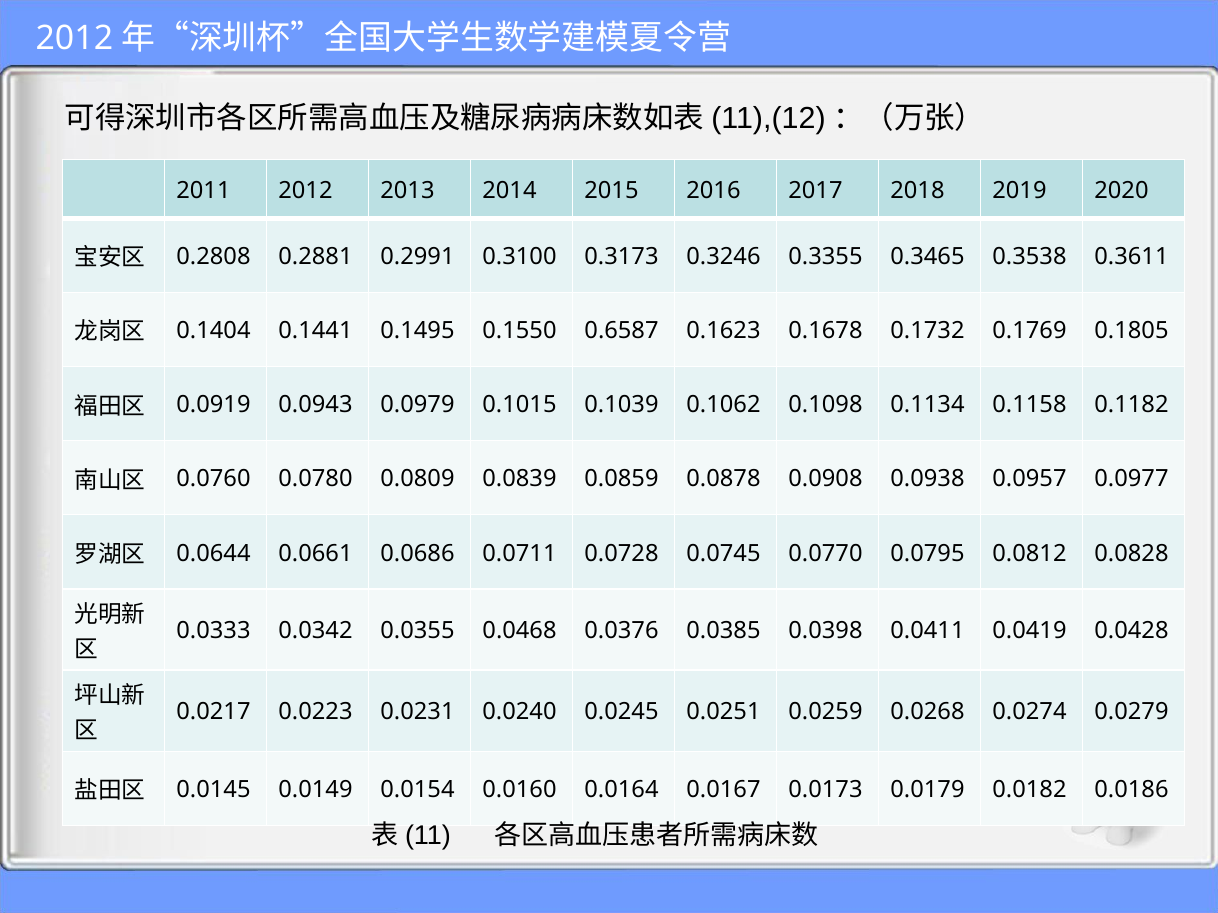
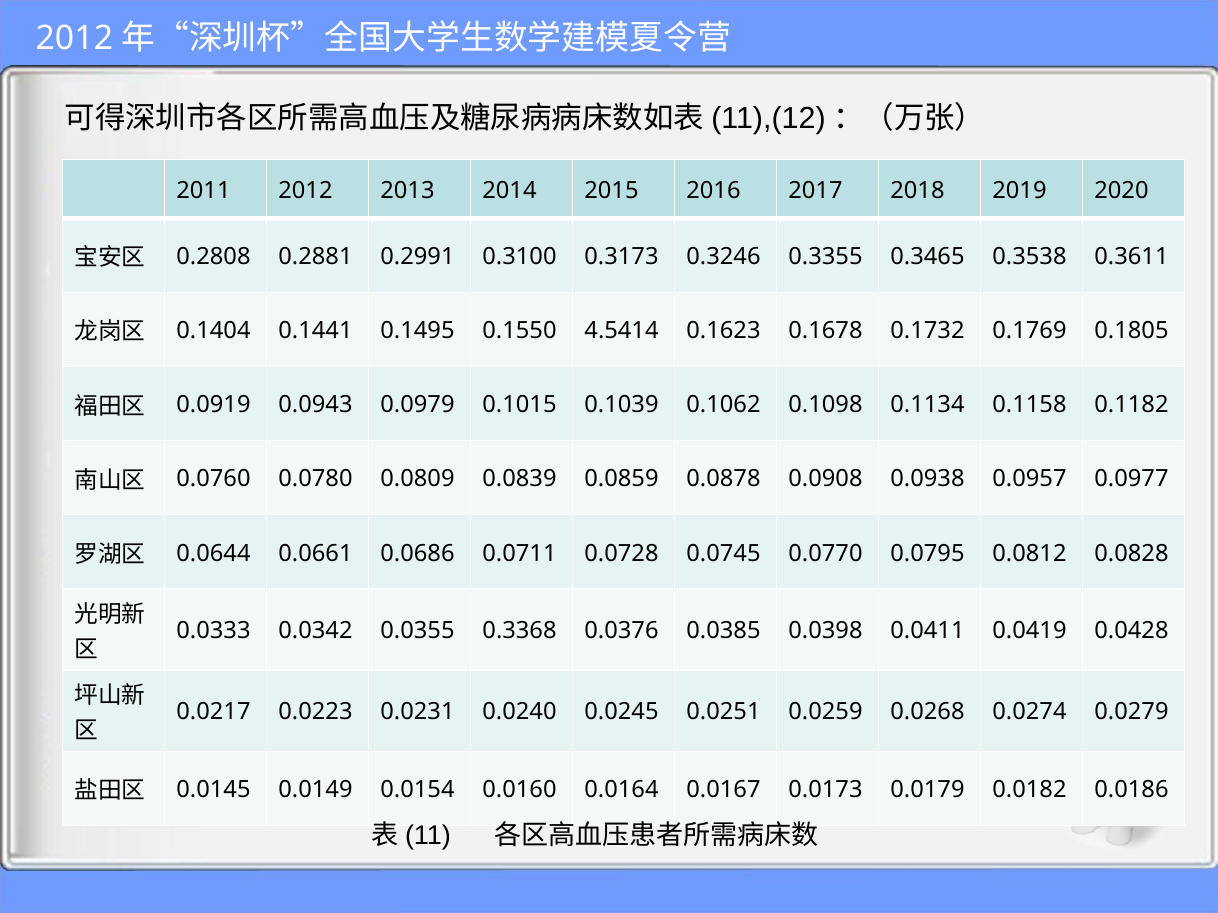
0.6587: 0.6587 -> 4.5414
0.0468: 0.0468 -> 0.3368
